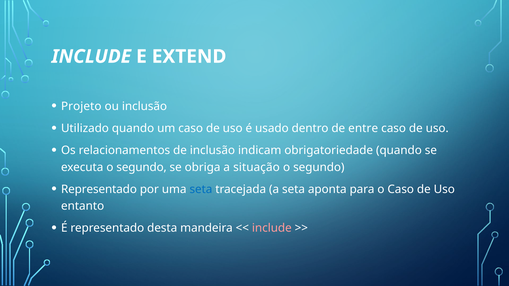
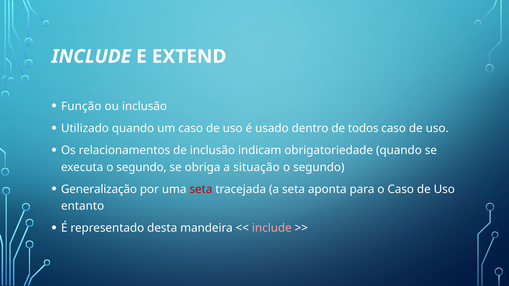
Projeto: Projeto -> Função
entre: entre -> todos
Representado at (99, 190): Representado -> Generalização
seta at (201, 190) colour: blue -> red
